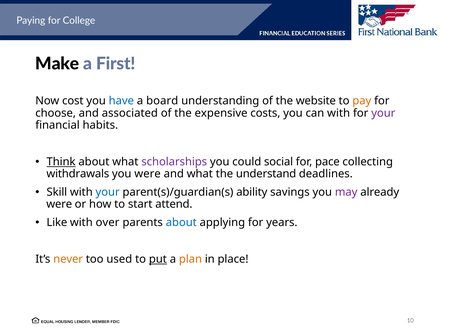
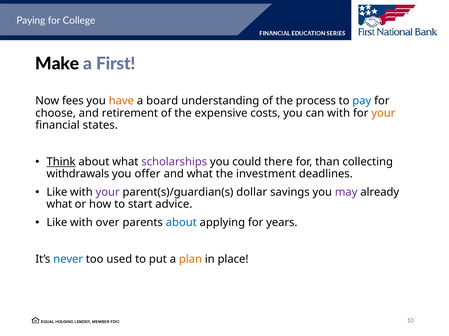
cost: cost -> fees
have colour: blue -> orange
website: website -> process
pay colour: orange -> blue
associated: associated -> retirement
your at (383, 113) colour: purple -> orange
habits: habits -> states
social: social -> there
pace: pace -> than
you were: were -> offer
understand: understand -> investment
Skill at (57, 193): Skill -> Like
your at (108, 193) colour: blue -> purple
ability: ability -> dollar
were at (59, 205): were -> what
attend: attend -> advice
never colour: orange -> blue
put underline: present -> none
